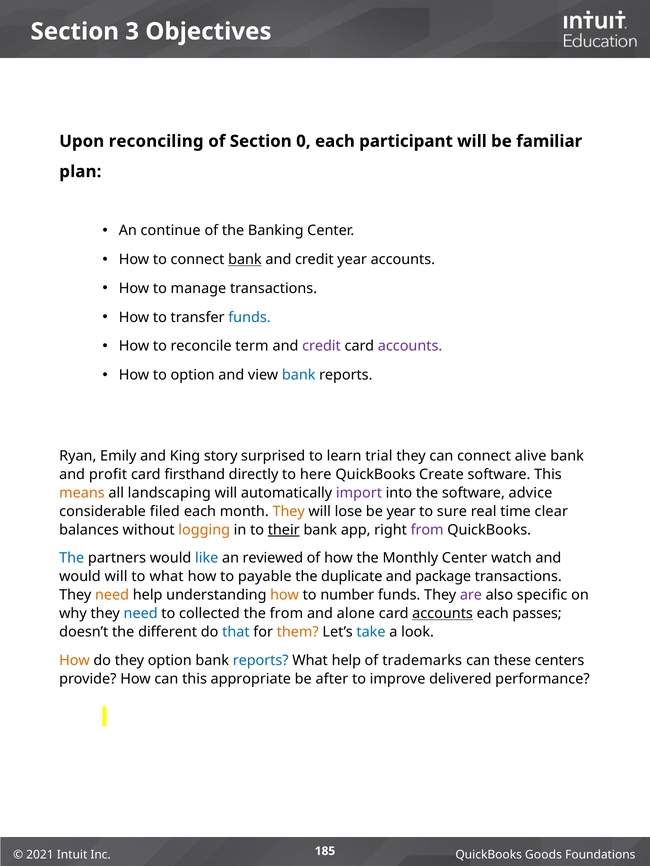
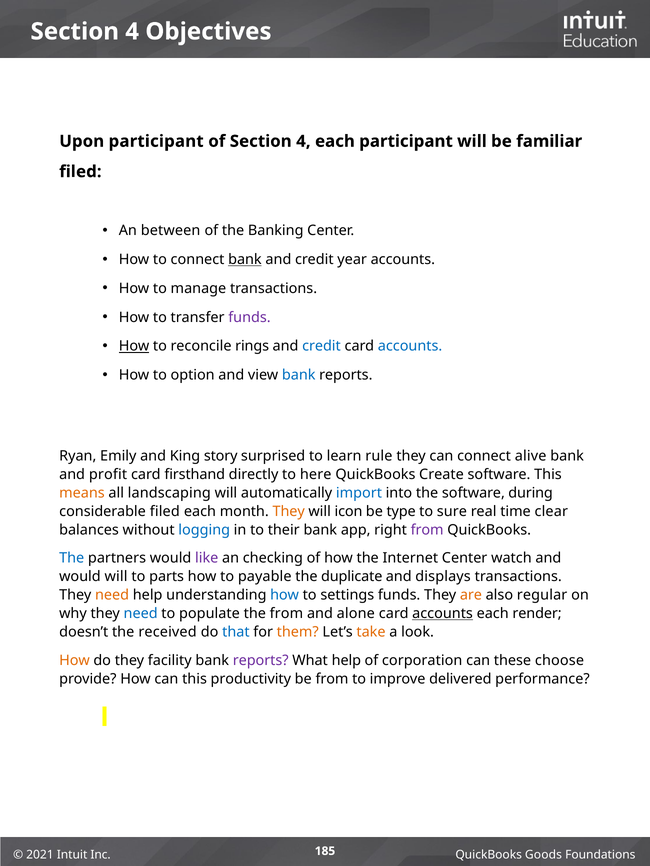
3 at (132, 32): 3 -> 4
Upon reconciling: reconciling -> participant
of Section 0: 0 -> 4
plan at (80, 172): plan -> filed
continue: continue -> between
funds at (249, 318) colour: blue -> purple
How at (134, 346) underline: none -> present
term: term -> rings
credit at (321, 346) colour: purple -> blue
accounts at (410, 346) colour: purple -> blue
trial: trial -> rule
import colour: purple -> blue
advice: advice -> during
lose: lose -> icon
be year: year -> type
logging colour: orange -> blue
their underline: present -> none
like colour: blue -> purple
reviewed: reviewed -> checking
Monthly: Monthly -> Internet
to what: what -> parts
package: package -> displays
how at (285, 596) colour: orange -> blue
number: number -> settings
are colour: purple -> orange
specific: specific -> regular
collected: collected -> populate
passes: passes -> render
different: different -> received
take colour: blue -> orange
they option: option -> facility
reports at (261, 661) colour: blue -> purple
trademarks: trademarks -> corporation
centers: centers -> choose
appropriate: appropriate -> productivity
be after: after -> from
